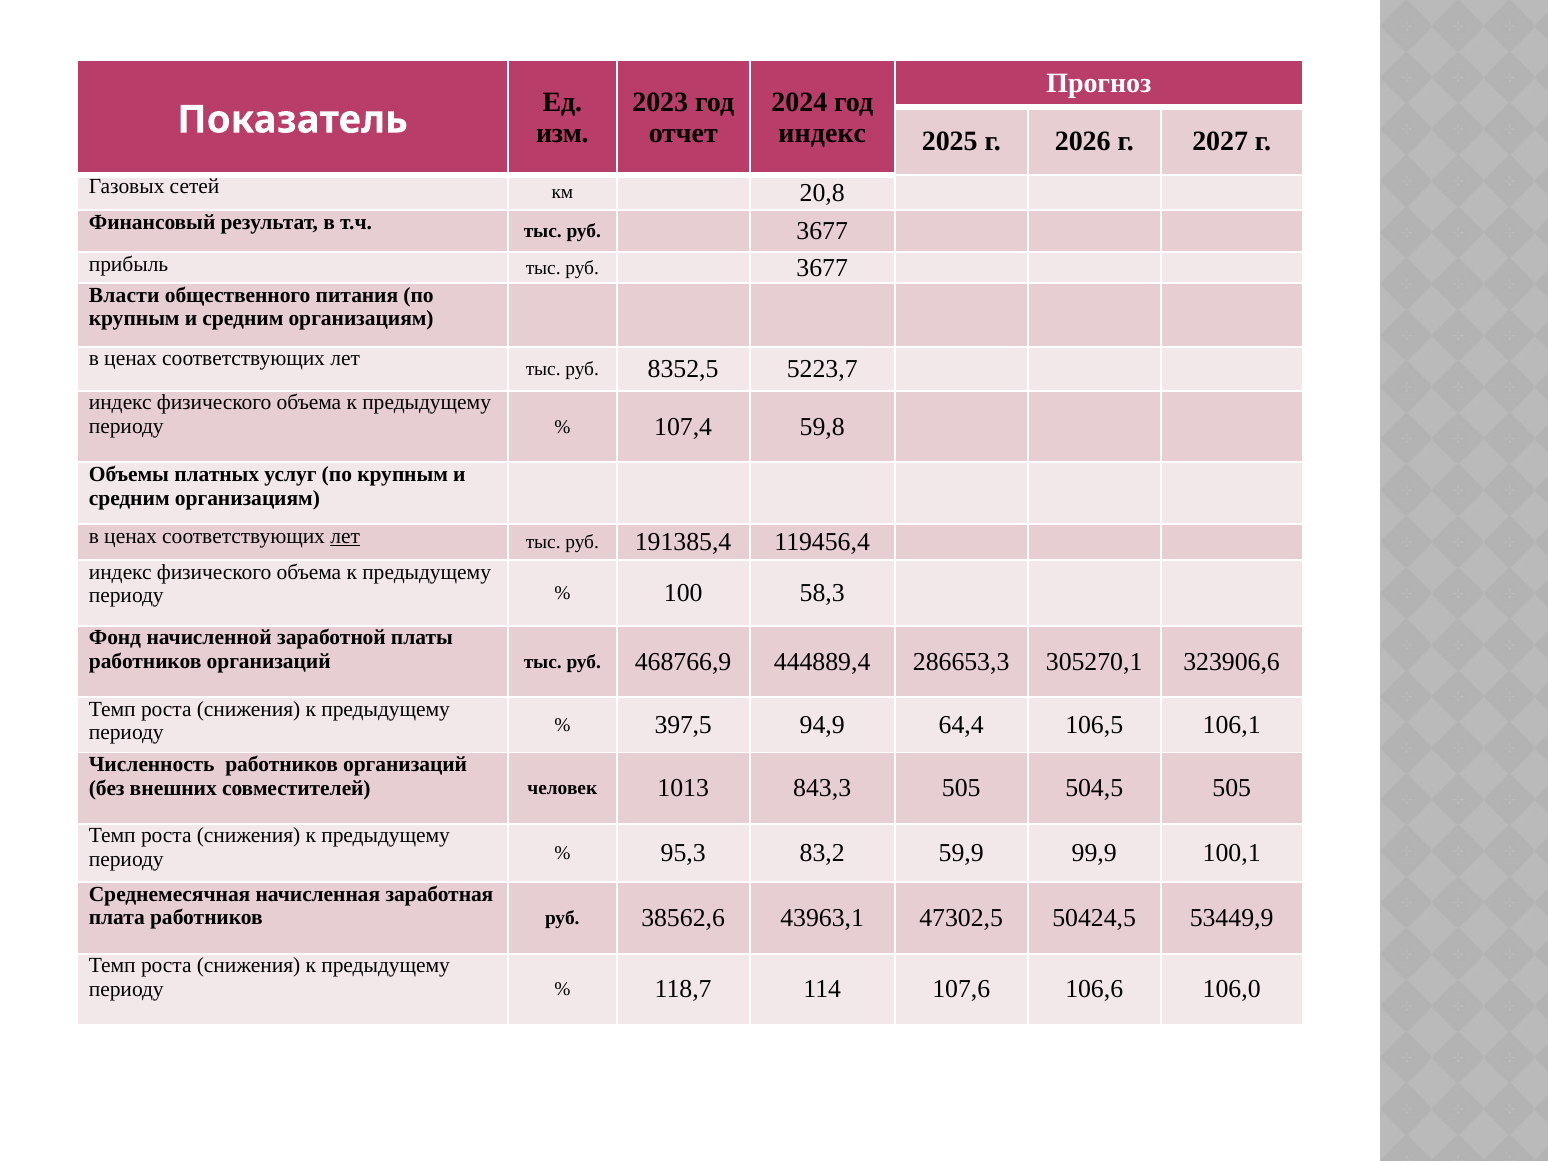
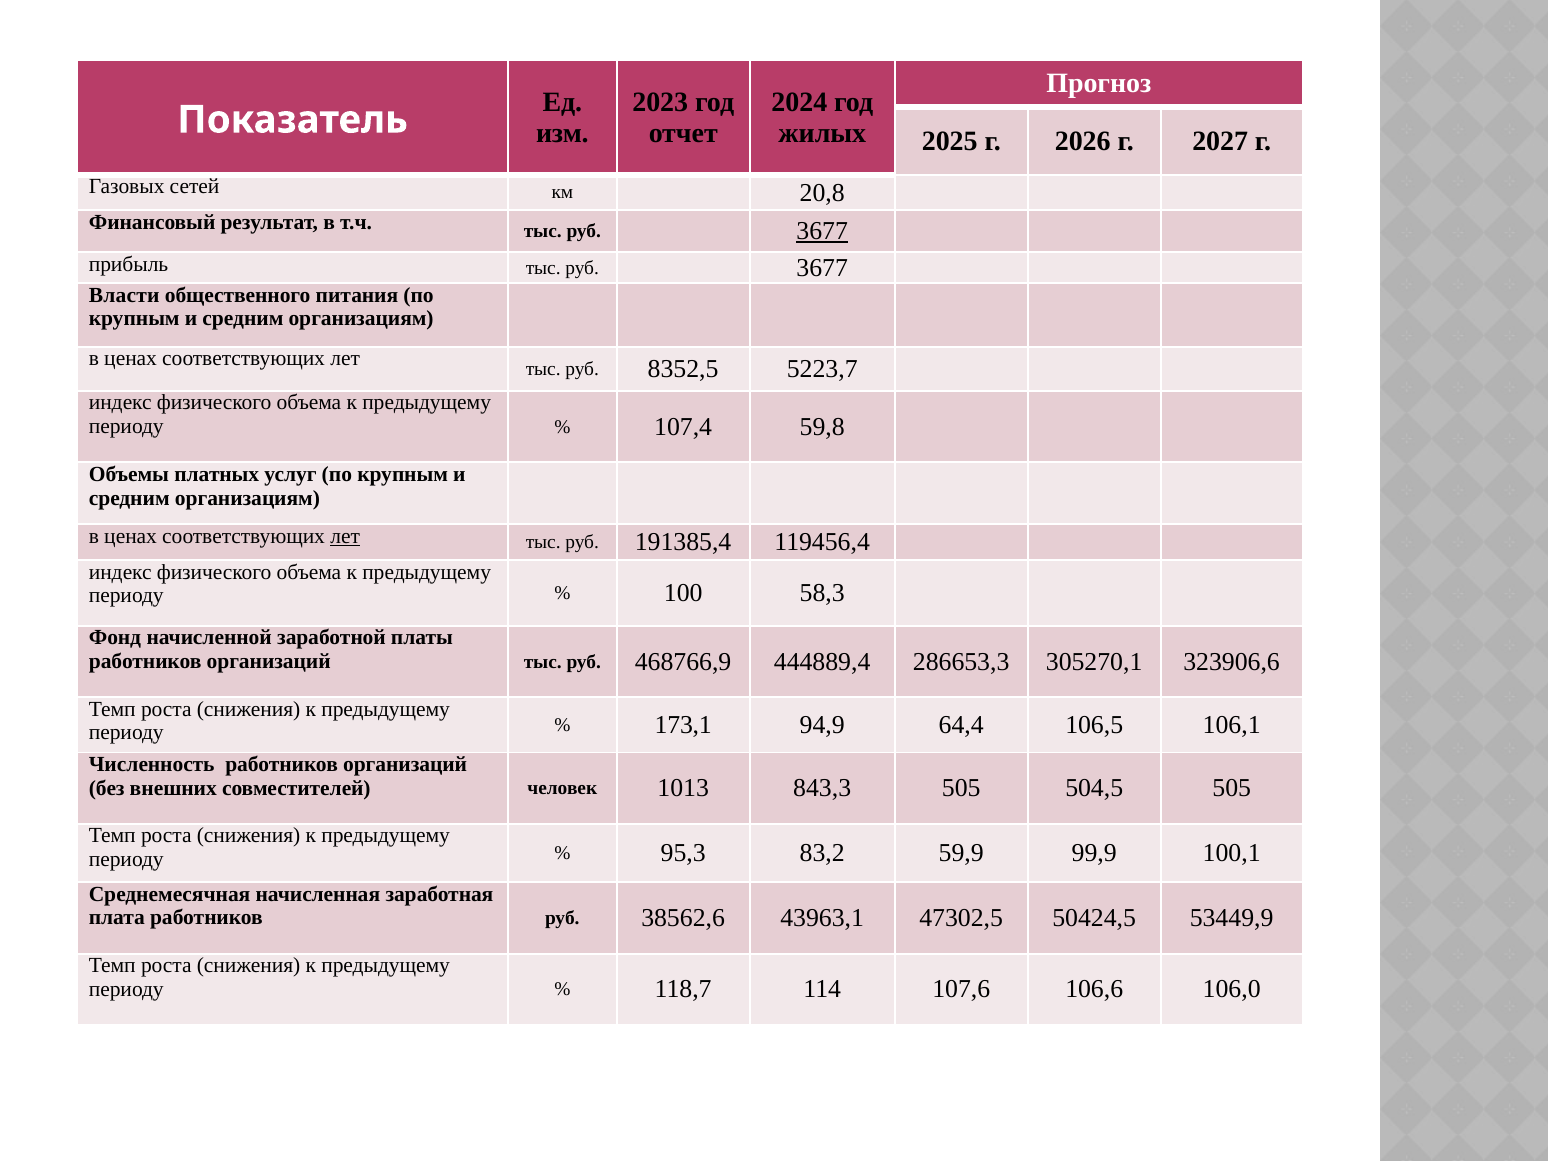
индекс at (822, 133): индекс -> жилых
3677 at (822, 231) underline: none -> present
397,5: 397,5 -> 173,1
